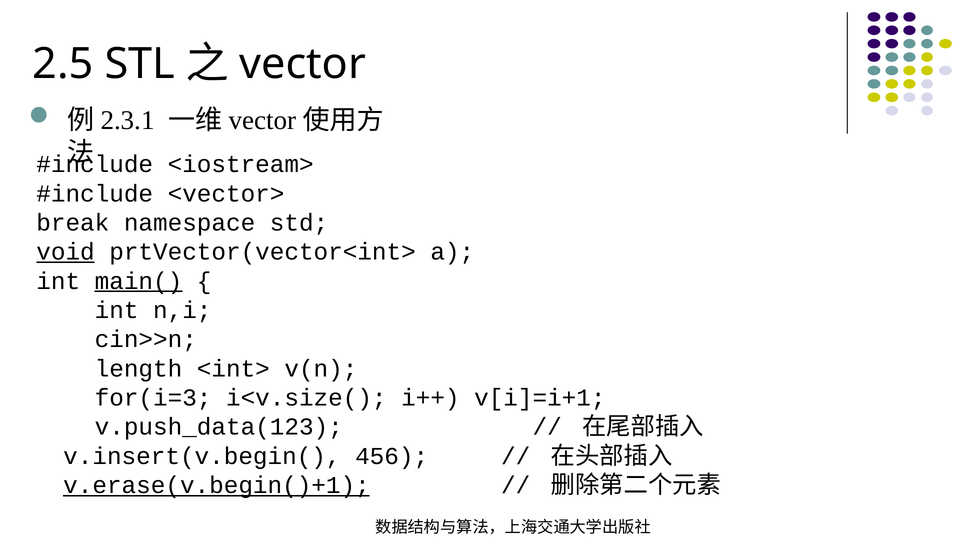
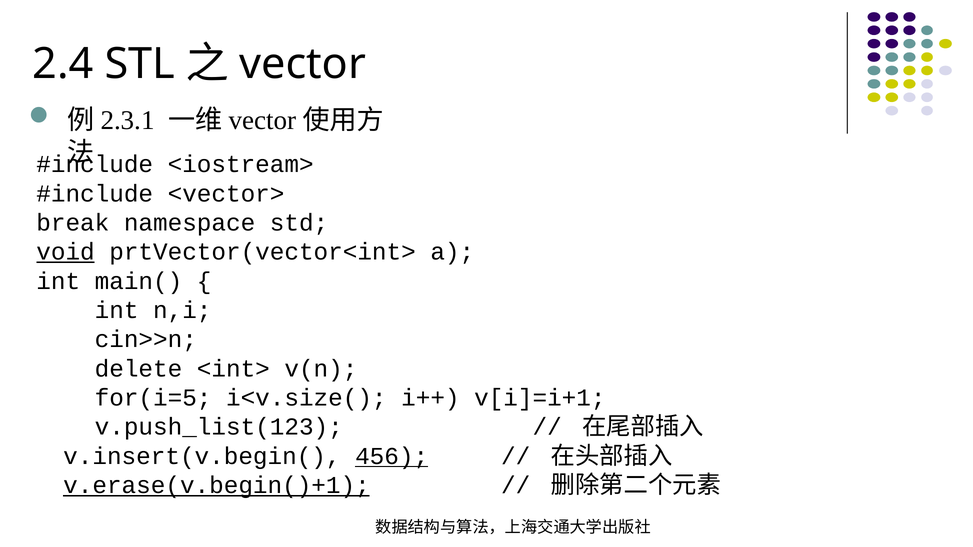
2.5: 2.5 -> 2.4
main( underline: present -> none
length: length -> delete
for(i=3: for(i=3 -> for(i=5
v.push_data(123: v.push_data(123 -> v.push_list(123
456 underline: none -> present
